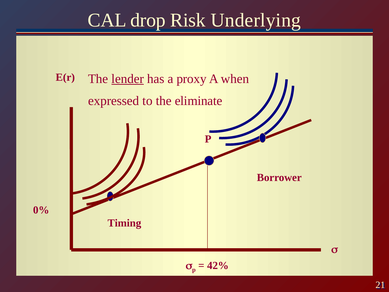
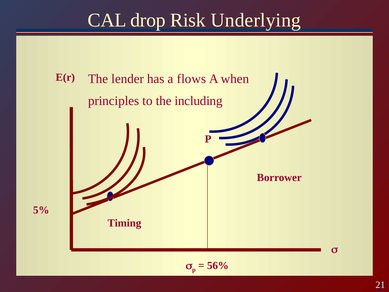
lender underline: present -> none
proxy: proxy -> flows
expressed: expressed -> principles
eliminate: eliminate -> including
0%: 0% -> 5%
42%: 42% -> 56%
